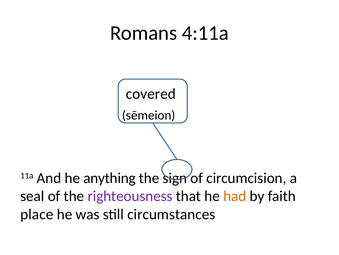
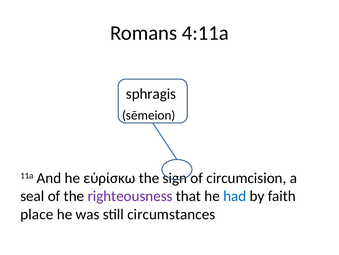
covered: covered -> sphragis
anything: anything -> εὑρίσκω
had colour: orange -> blue
